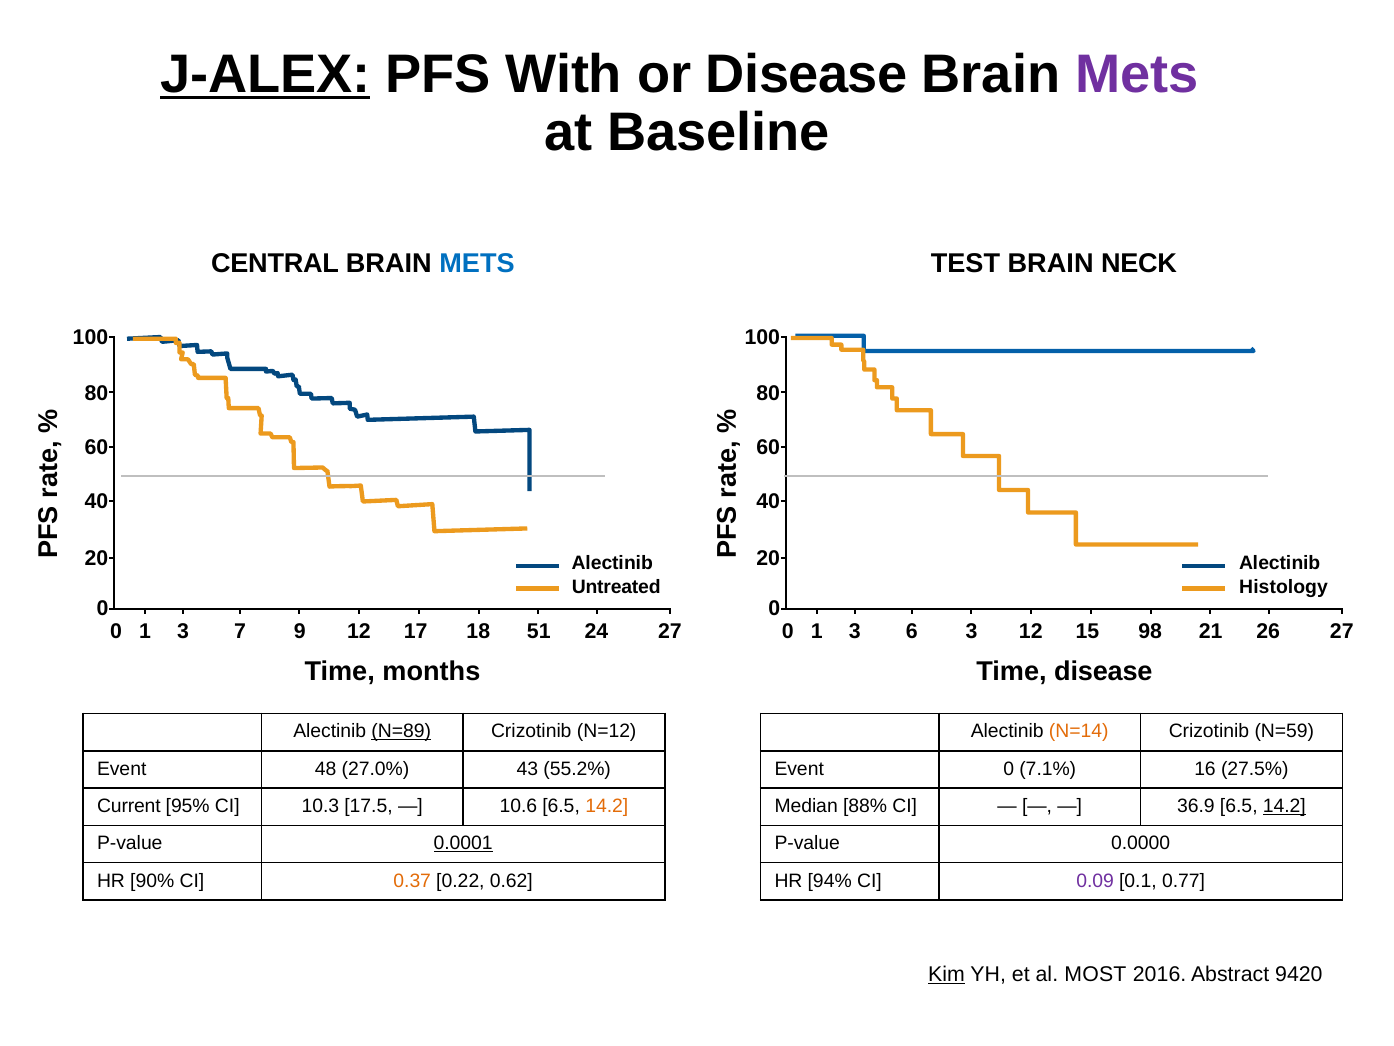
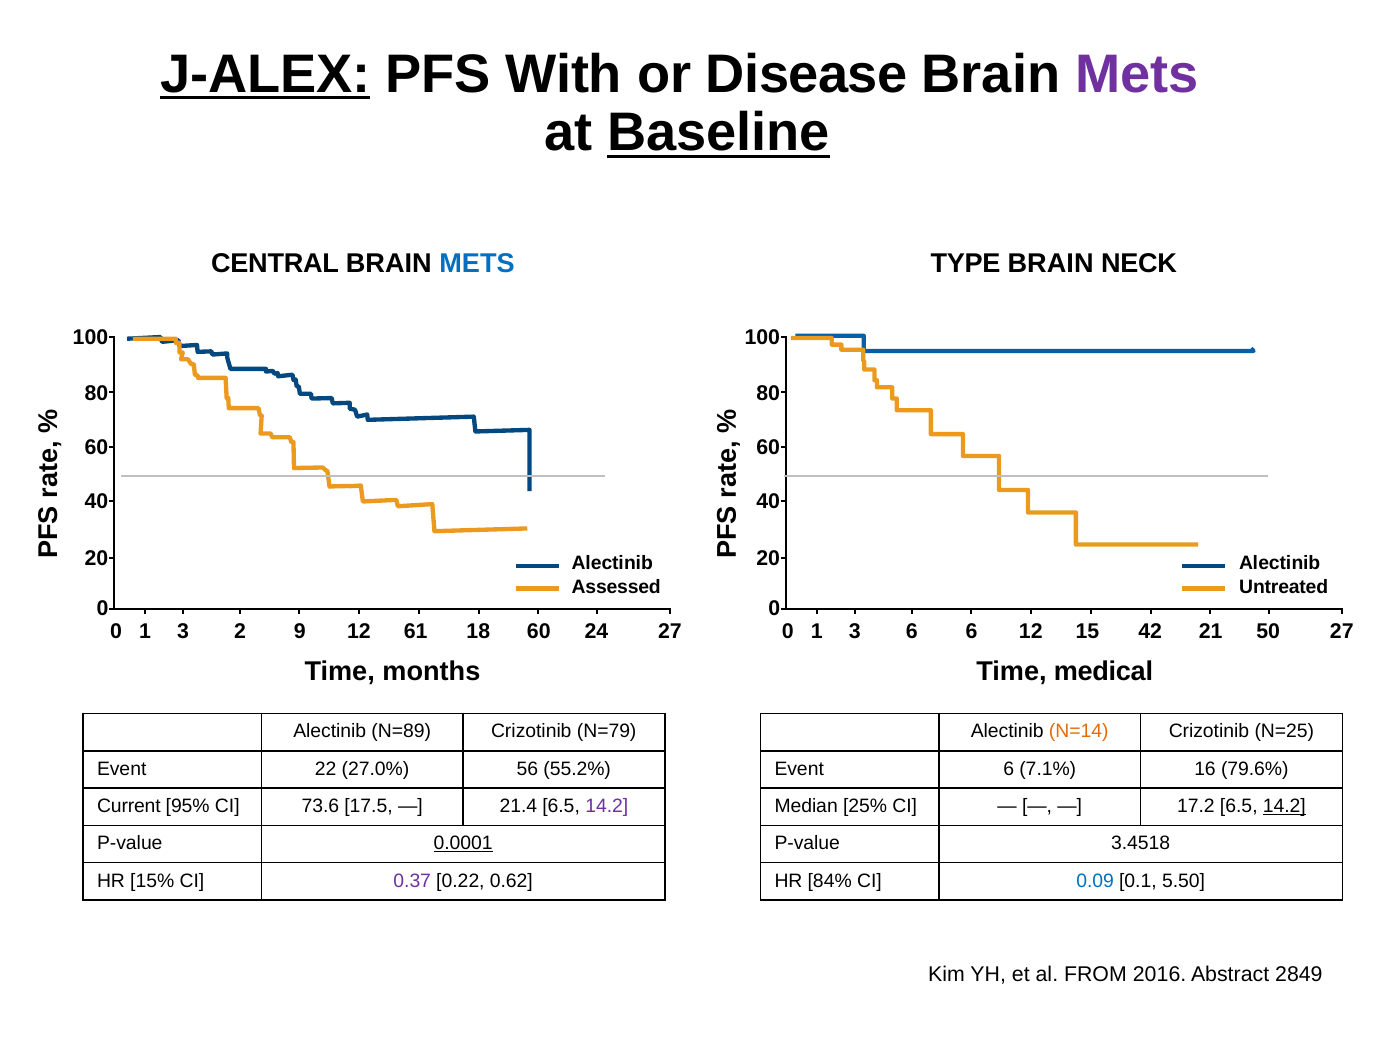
Baseline underline: none -> present
TEST: TEST -> TYPE
Untreated: Untreated -> Assessed
Histology: Histology -> Untreated
7: 7 -> 2
17: 17 -> 61
18 51: 51 -> 60
6 3: 3 -> 6
98: 98 -> 42
26: 26 -> 50
Time disease: disease -> medical
N=89 underline: present -> none
N=12: N=12 -> N=79
N=59: N=59 -> N=25
48: 48 -> 22
43: 43 -> 56
Event 0: 0 -> 6
27.5%: 27.5% -> 79.6%
10.3: 10.3 -> 73.6
10.6: 10.6 -> 21.4
14.2 at (607, 806) colour: orange -> purple
88%: 88% -> 25%
36.9: 36.9 -> 17.2
0.0000: 0.0000 -> 3.4518
90%: 90% -> 15%
0.37 colour: orange -> purple
94%: 94% -> 84%
0.09 colour: purple -> blue
0.77: 0.77 -> 5.50
Kim underline: present -> none
MOST: MOST -> FROM
9420: 9420 -> 2849
